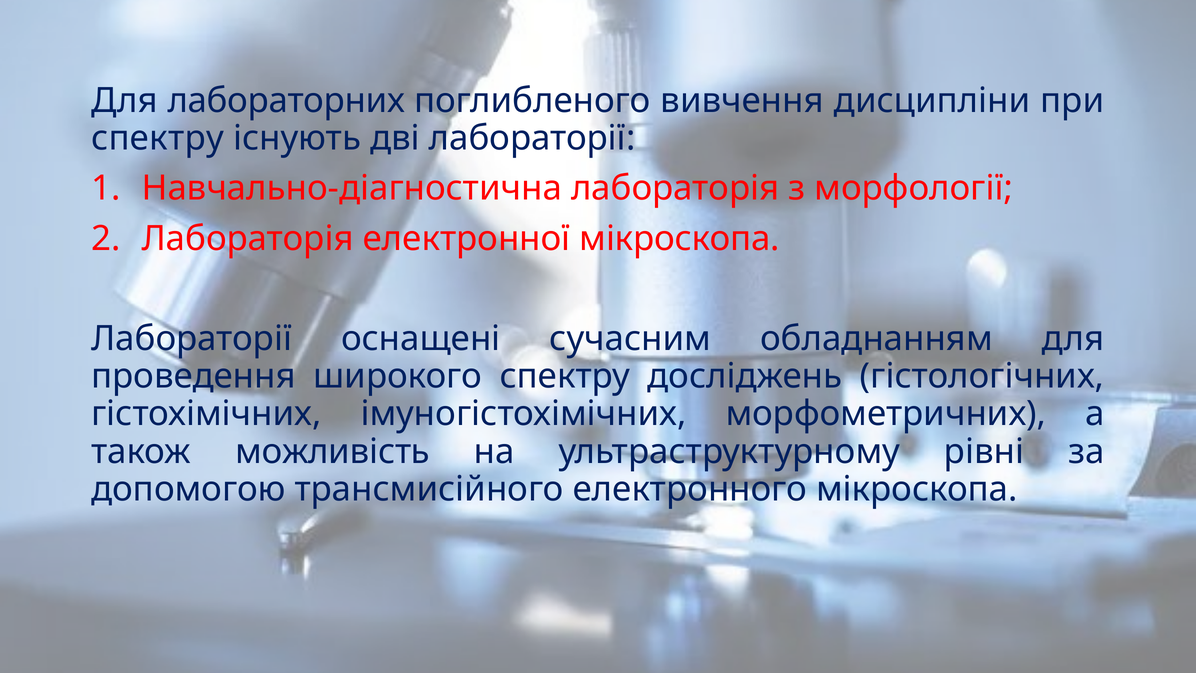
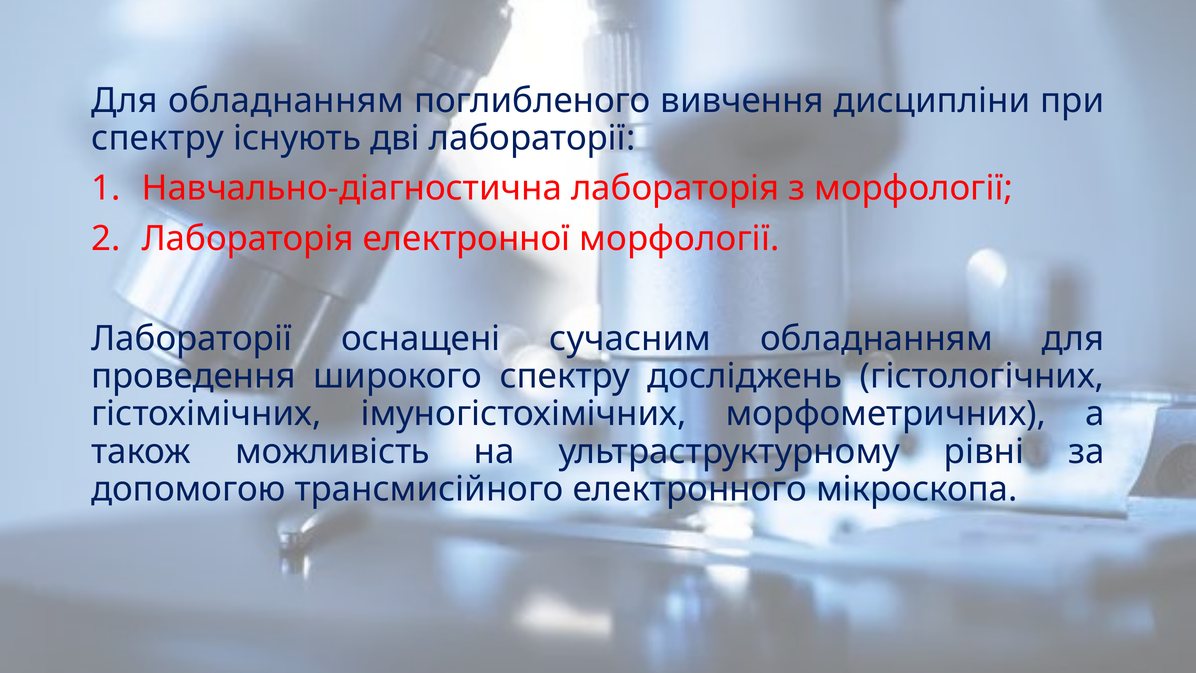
Для лабораторних: лабораторних -> обладнанням
електронної мікроскопа: мікроскопа -> морфології
